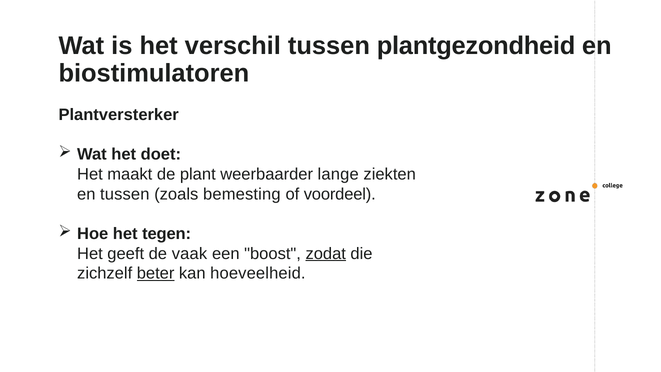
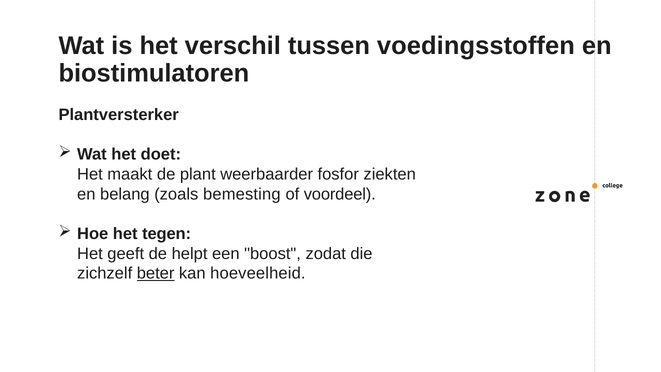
plantgezondheid: plantgezondheid -> voedingsstoffen
lange: lange -> fosfor
en tussen: tussen -> belang
vaak: vaak -> helpt
zodat underline: present -> none
